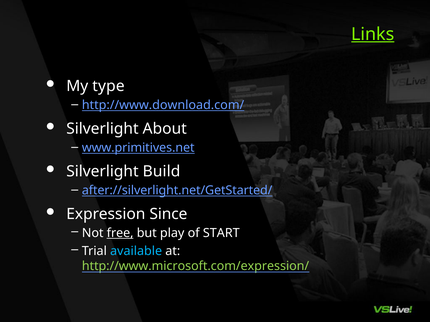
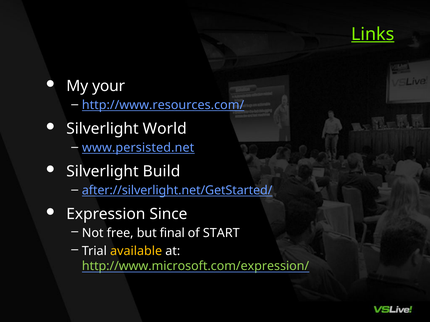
type: type -> your
http://www.download.com/: http://www.download.com/ -> http://www.resources.com/
About: About -> World
www.primitives.net: www.primitives.net -> www.persisted.net
free underline: present -> none
play: play -> final
available colour: light blue -> yellow
